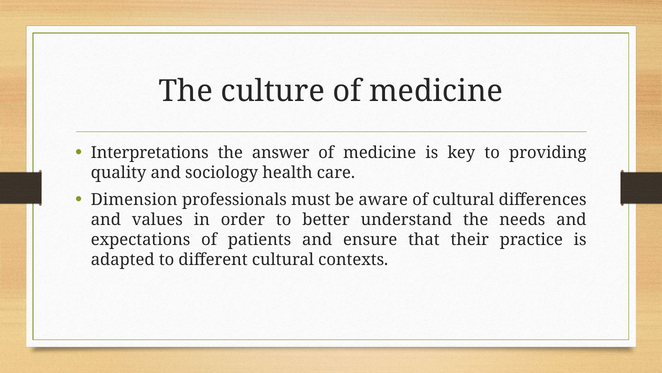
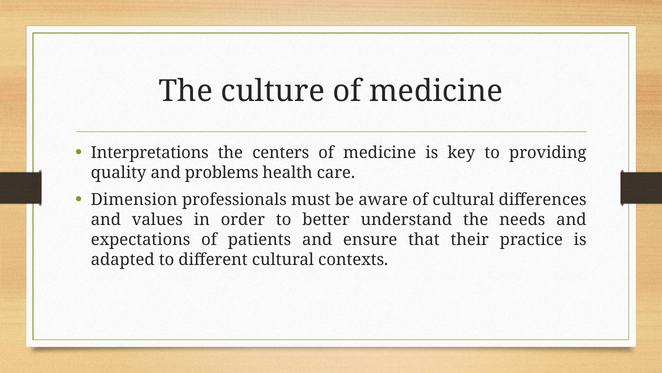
answer: answer -> centers
sociology: sociology -> problems
